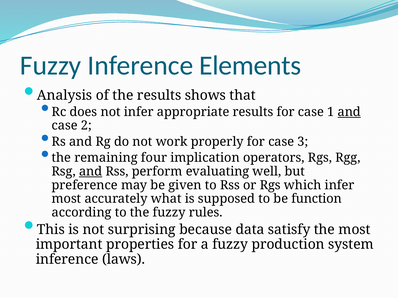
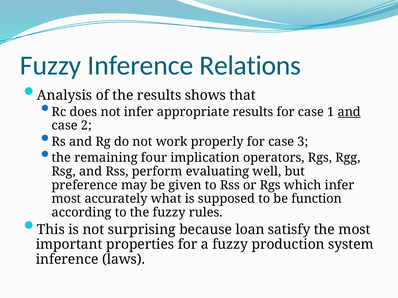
Elements: Elements -> Relations
and at (91, 172) underline: present -> none
data: data -> loan
